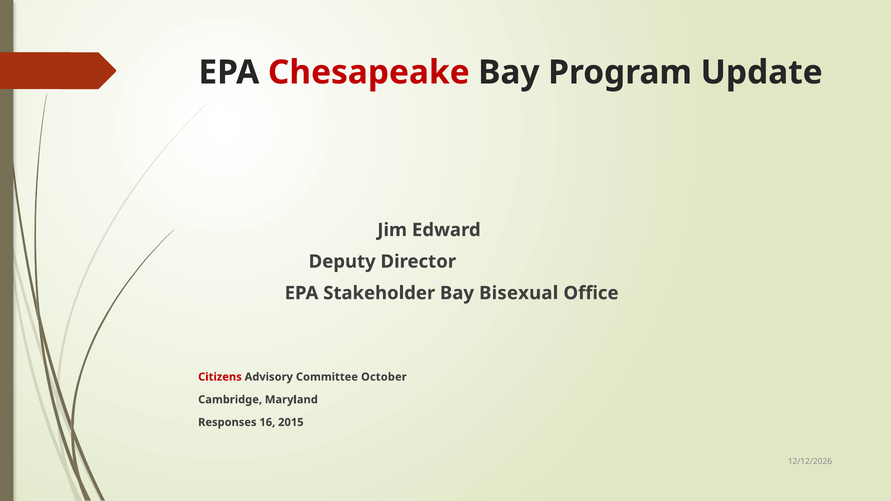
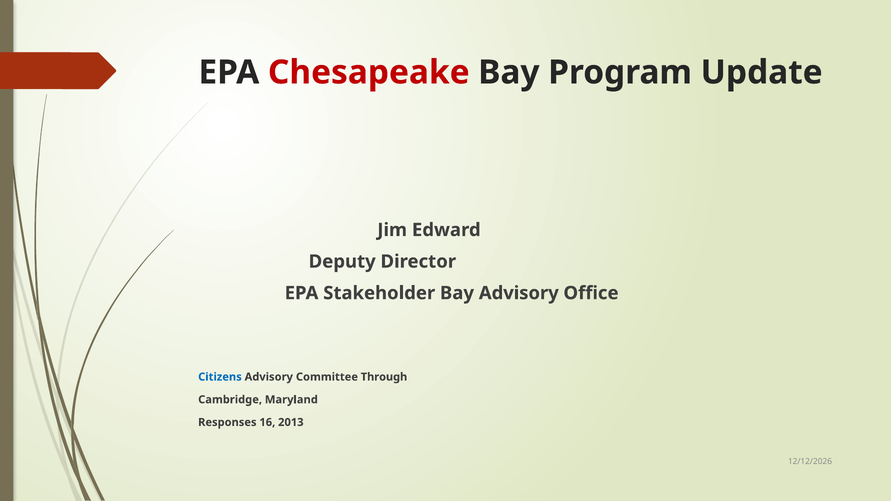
Bay Bisexual: Bisexual -> Advisory
Citizens colour: red -> blue
October: October -> Through
2015: 2015 -> 2013
